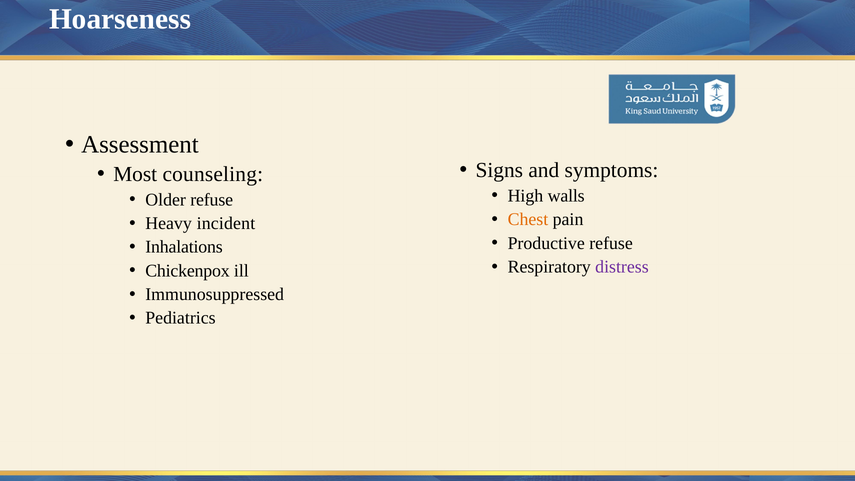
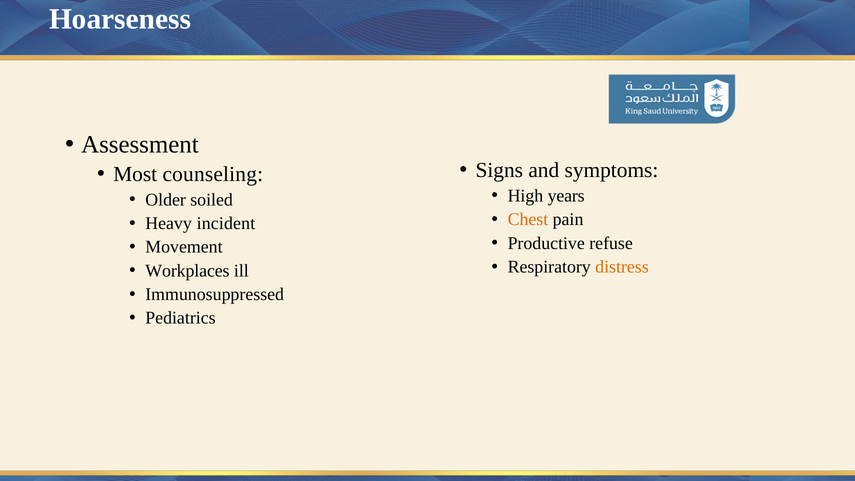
walls: walls -> years
Older refuse: refuse -> soiled
Inhalations: Inhalations -> Movement
distress colour: purple -> orange
Chickenpox: Chickenpox -> Workplaces
